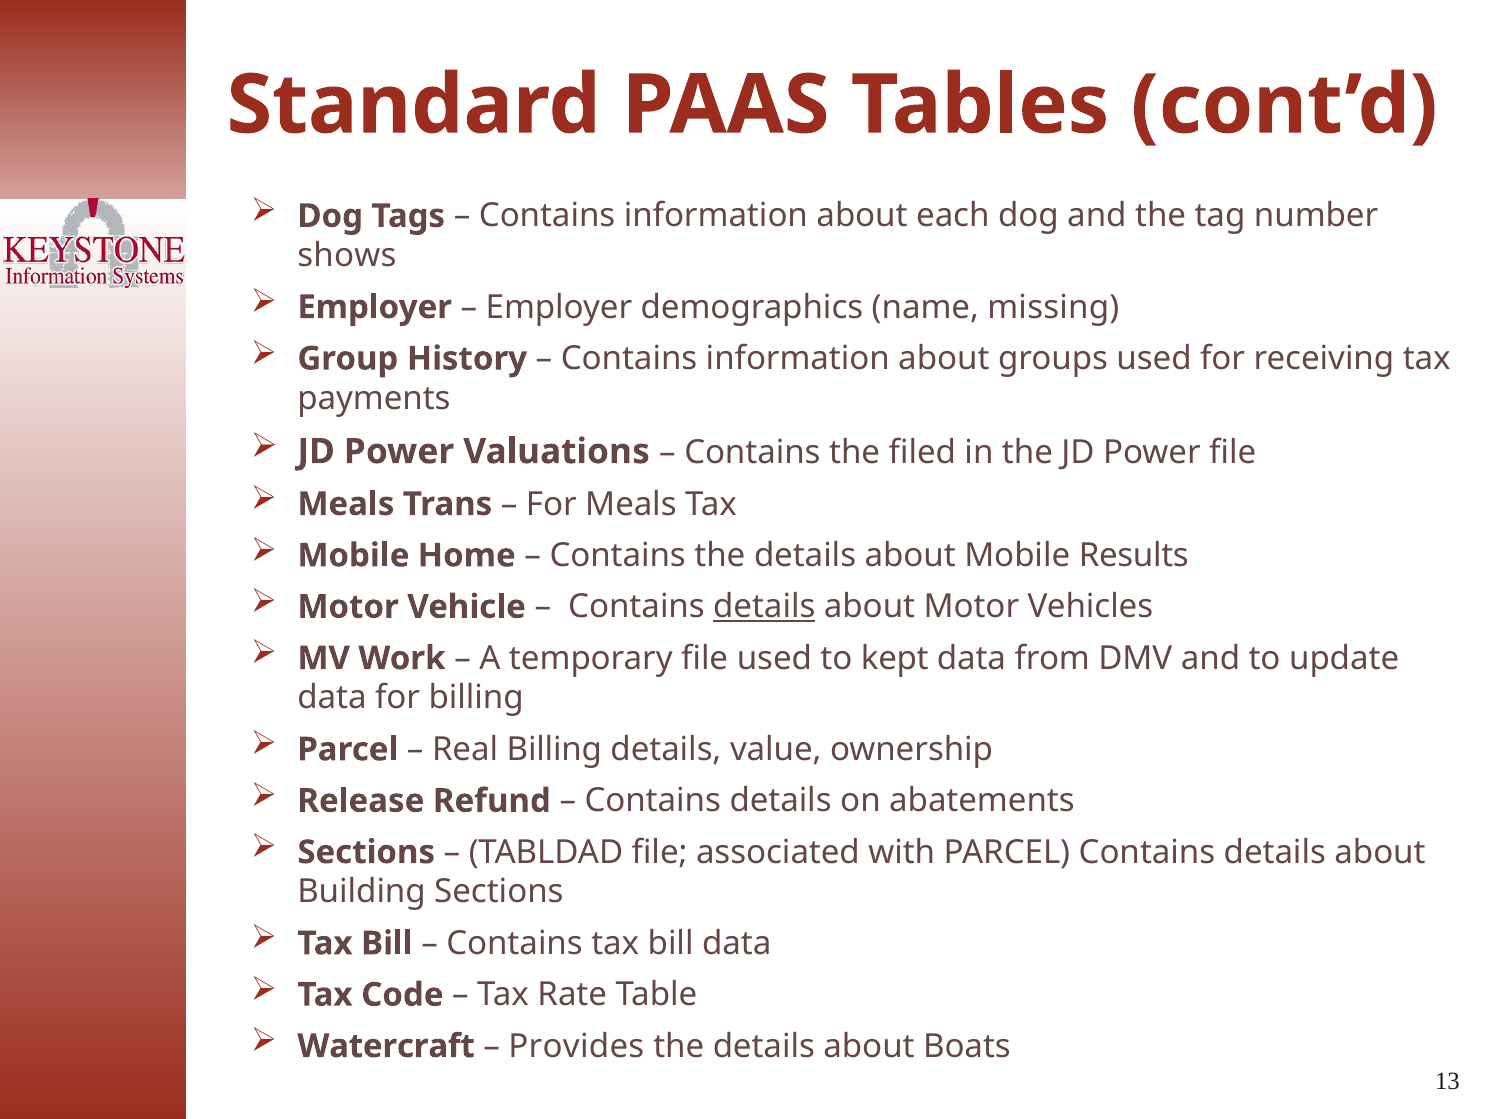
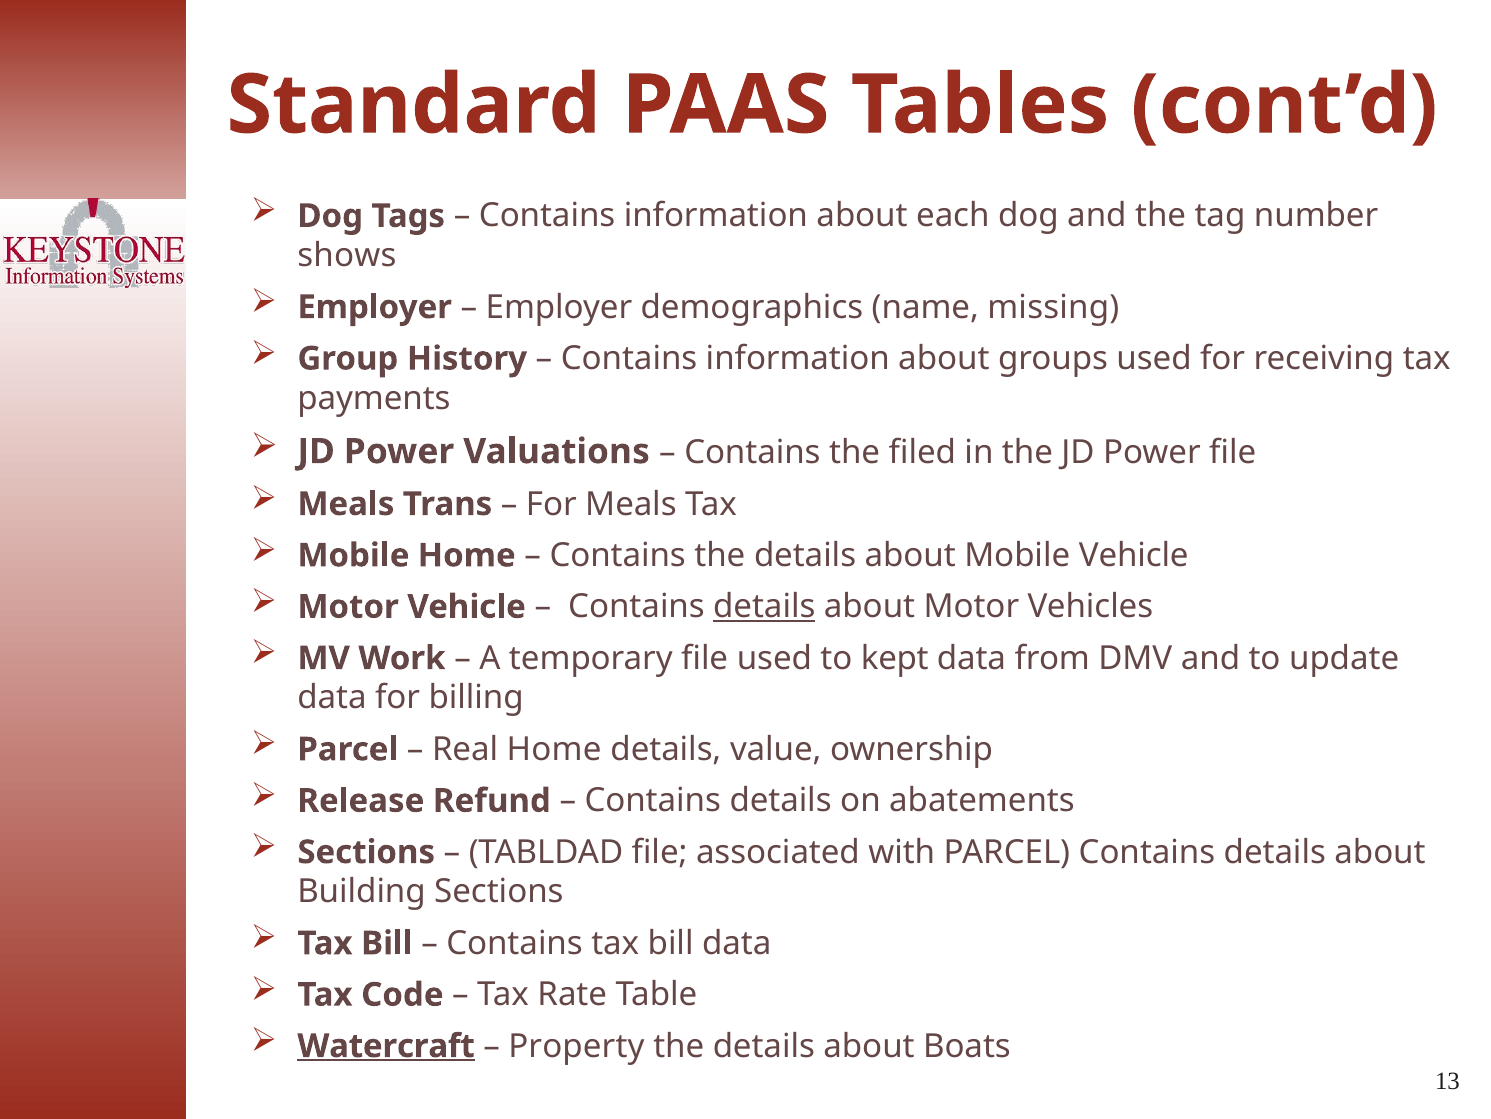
Mobile Results: Results -> Vehicle
Real Billing: Billing -> Home
Watercraft underline: none -> present
Provides: Provides -> Property
